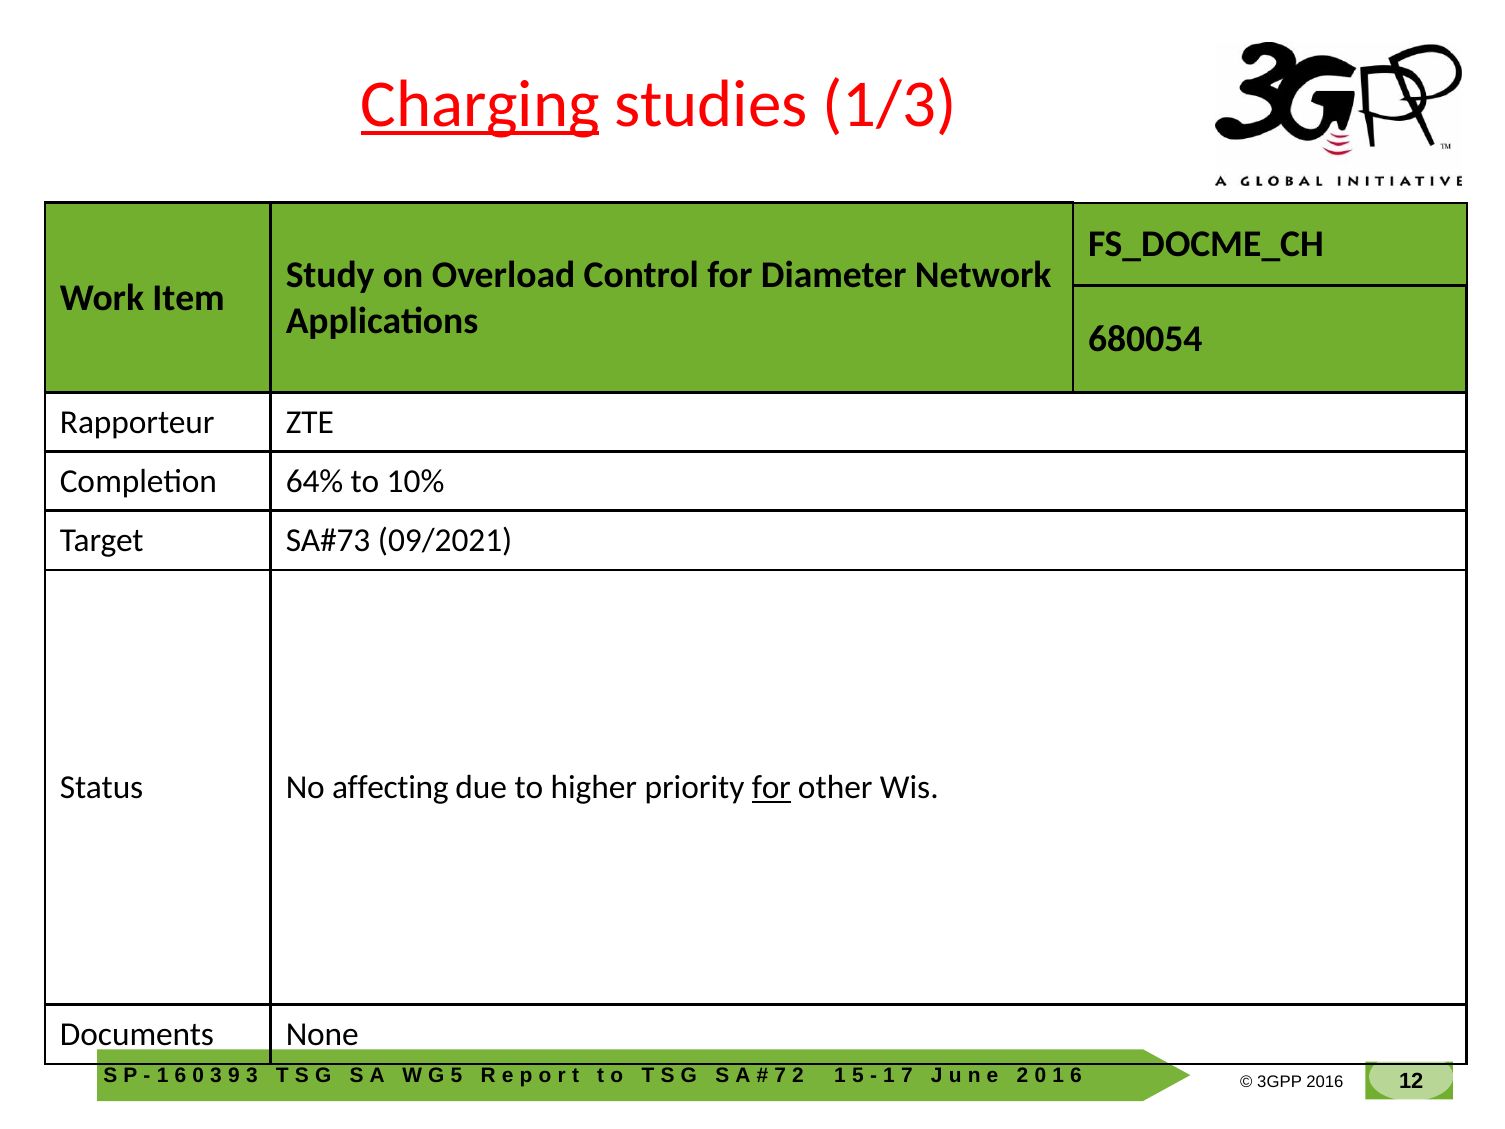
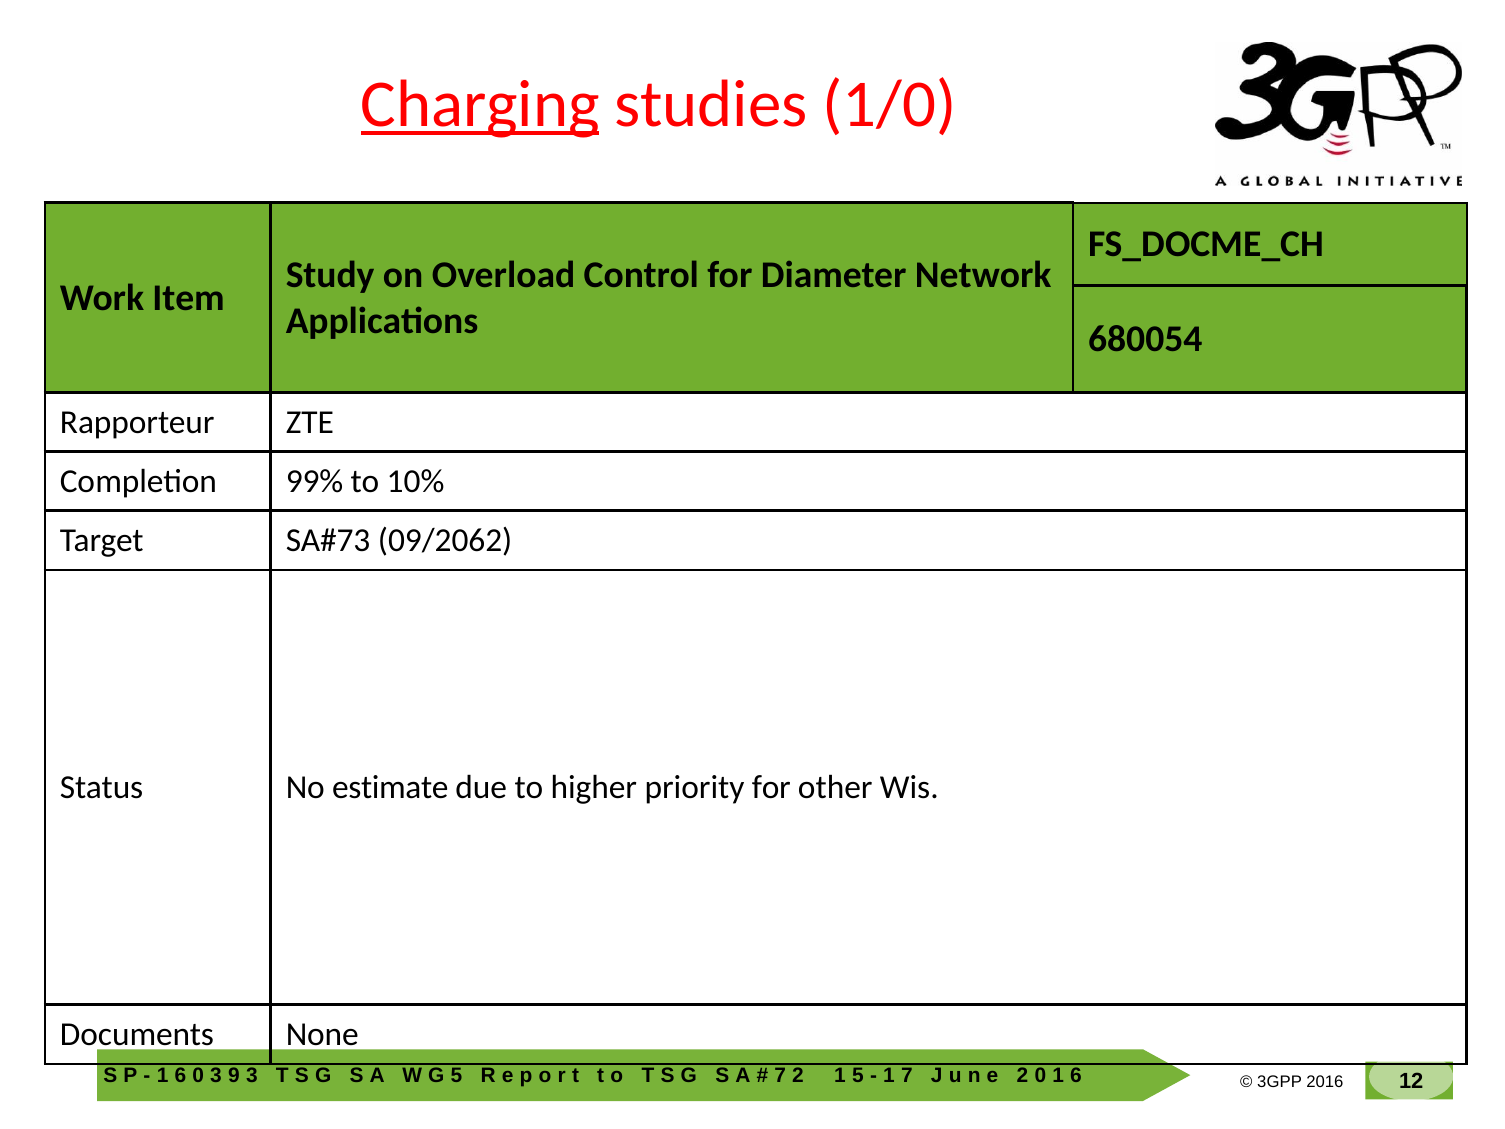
1/3: 1/3 -> 1/0
64%: 64% -> 99%
09/2021: 09/2021 -> 09/2062
affecting: affecting -> estimate
for at (771, 787) underline: present -> none
